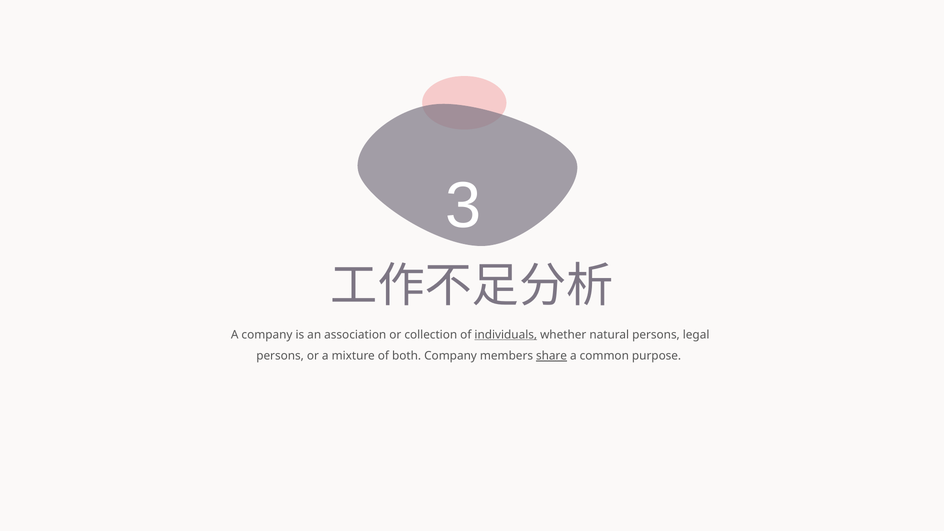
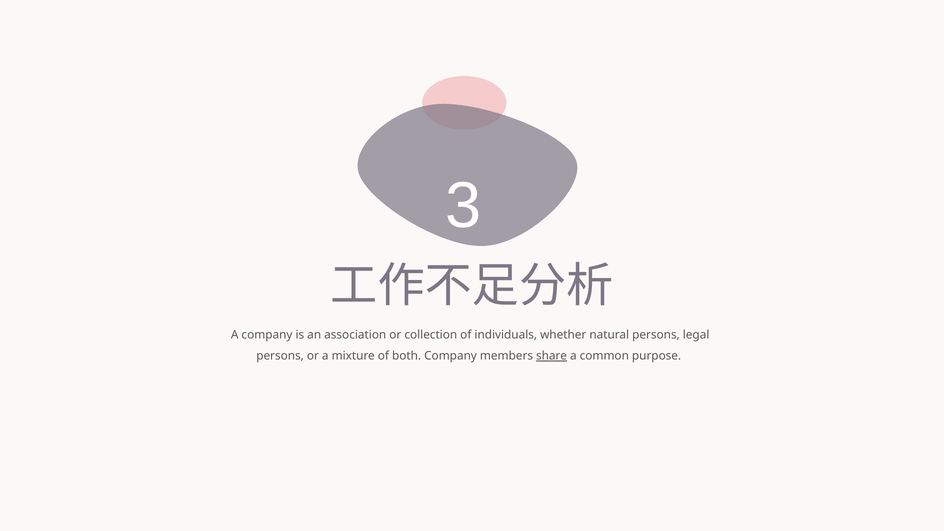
individuals underline: present -> none
